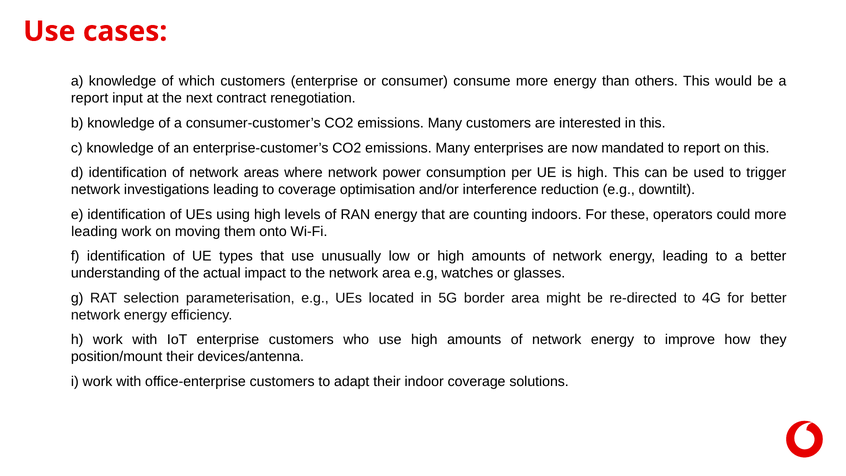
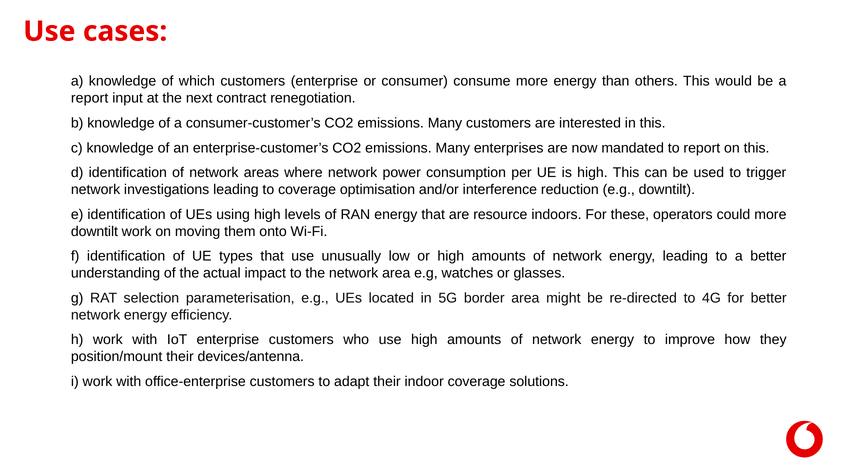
counting: counting -> resource
leading at (94, 231): leading -> downtilt
